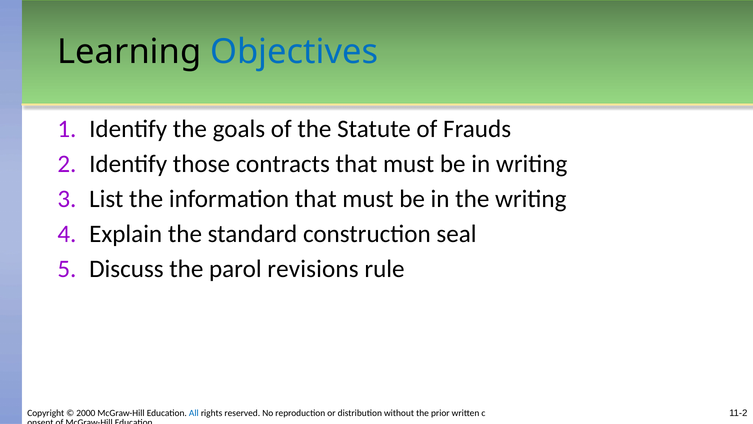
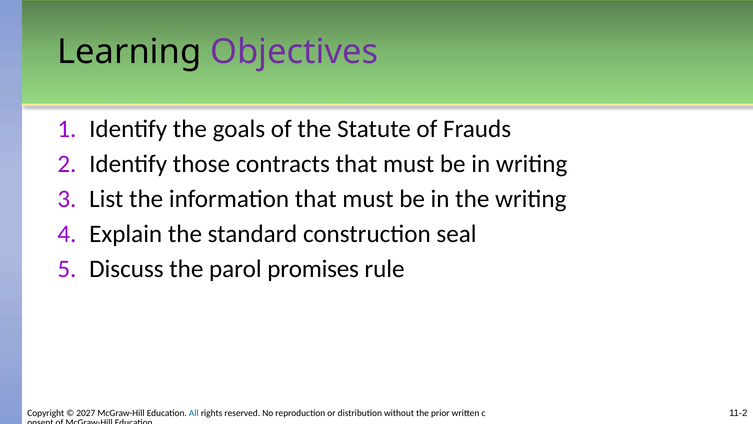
Objectives colour: blue -> purple
revisions: revisions -> promises
2000: 2000 -> 2027
